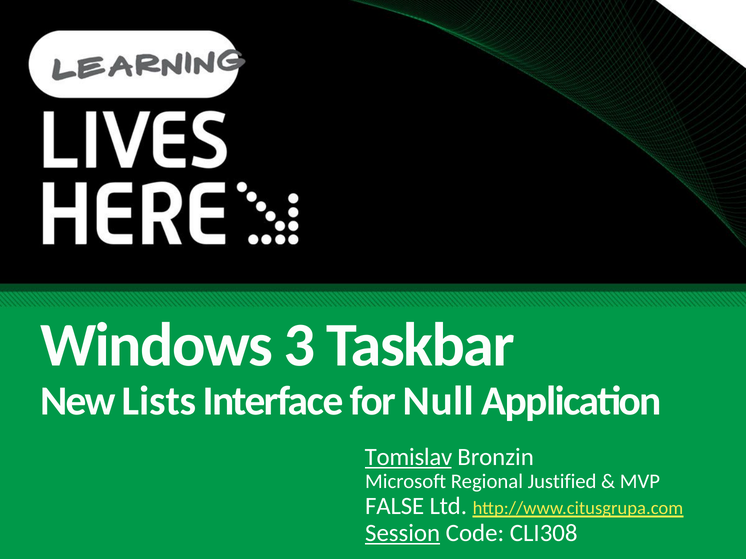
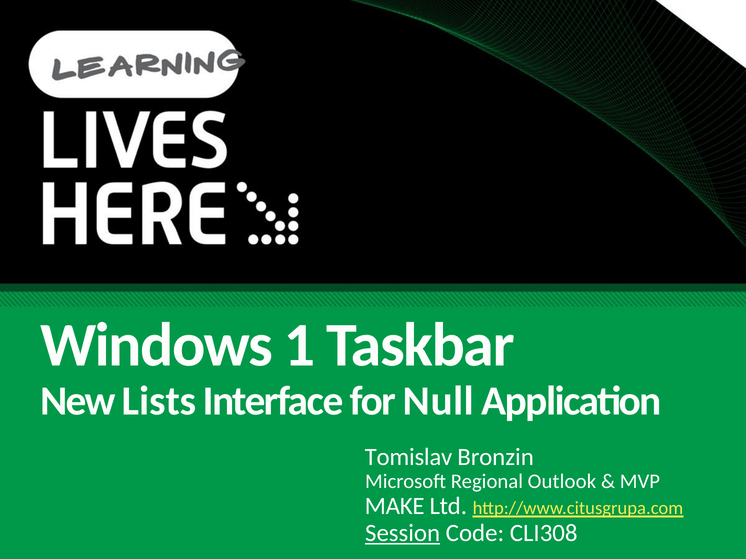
3: 3 -> 1
Tomislav underline: present -> none
Justified: Justified -> Outlook
FALSE: FALSE -> MAKE
